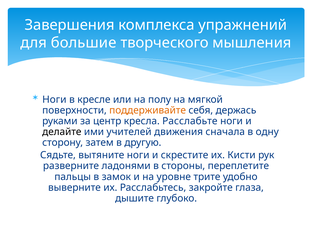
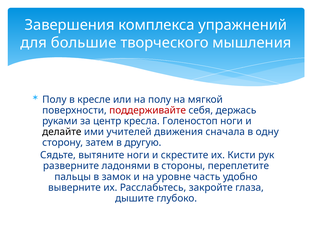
Ноги at (54, 100): Ноги -> Полу
поддерживайте colour: orange -> red
Расслабьте: Расслабьте -> Голеностоп
трите: трите -> часть
